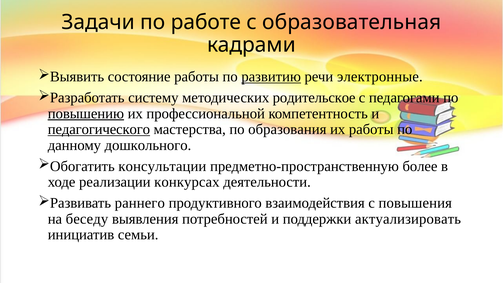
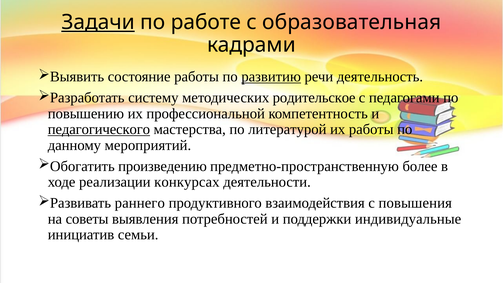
Задачи underline: none -> present
электронные: электронные -> деятельность
повышению underline: present -> none
образования: образования -> литературой
дошкольного: дошкольного -> мероприятий
консультации: консультации -> произведению
беседу: беседу -> советы
актуализировать: актуализировать -> индивидуальные
